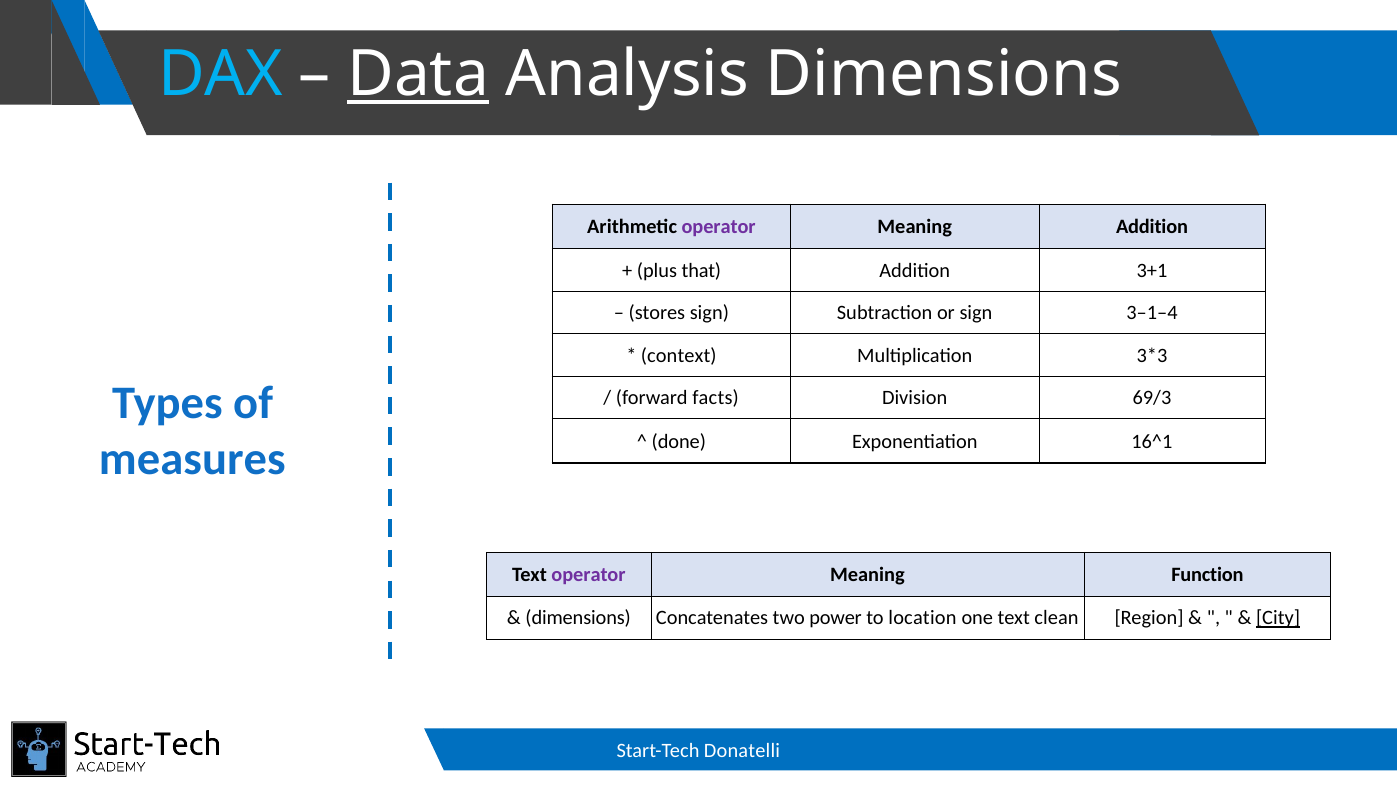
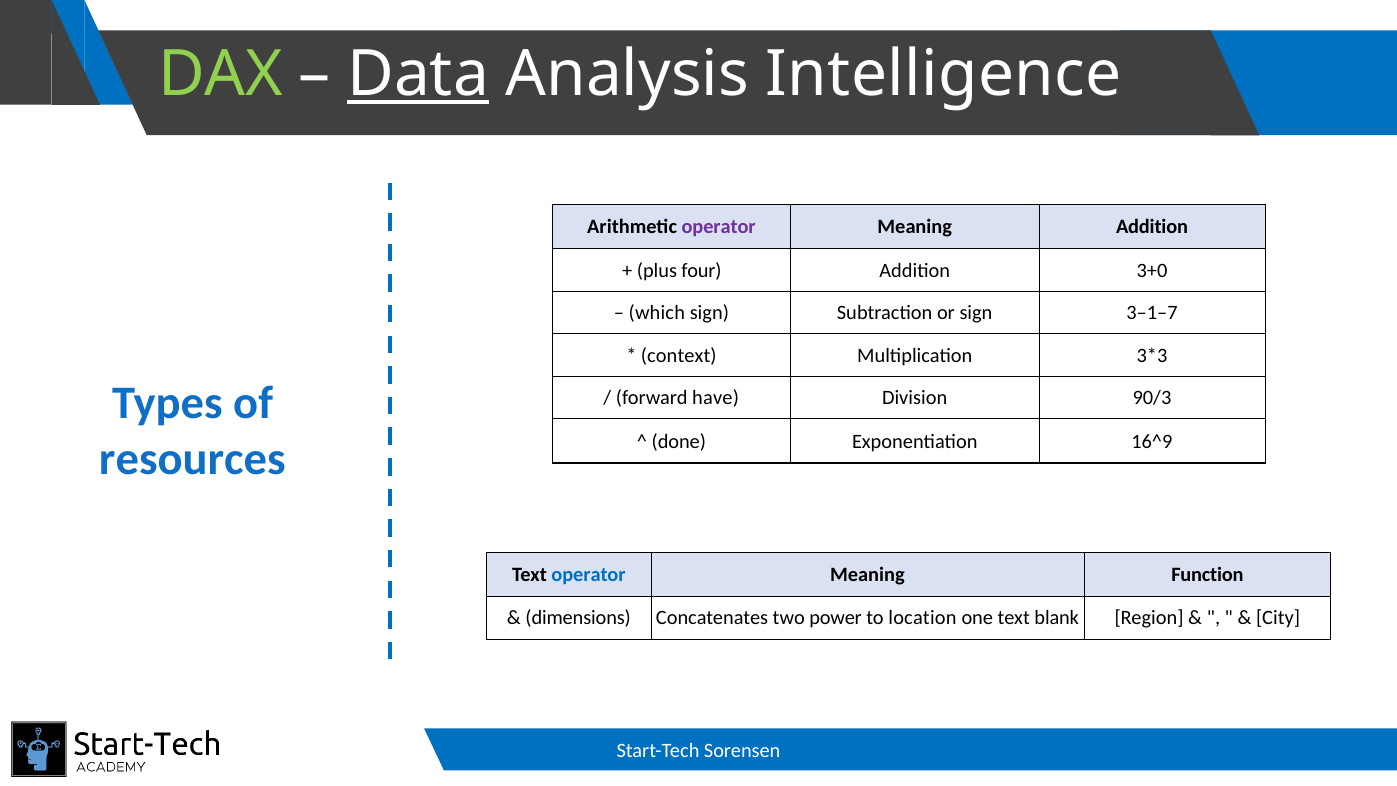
DAX colour: light blue -> light green
Analysis Dimensions: Dimensions -> Intelligence
that: that -> four
3+1: 3+1 -> 3+0
stores: stores -> which
3–1–4: 3–1–4 -> 3–1–7
facts: facts -> have
69/3: 69/3 -> 90/3
16^1: 16^1 -> 16^9
measures: measures -> resources
operator at (589, 575) colour: purple -> blue
clean: clean -> blank
City underline: present -> none
Donatelli: Donatelli -> Sorensen
